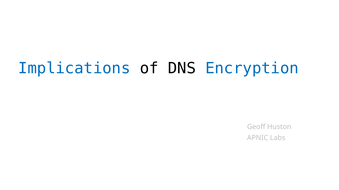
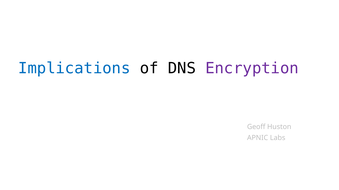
Encryption colour: blue -> purple
